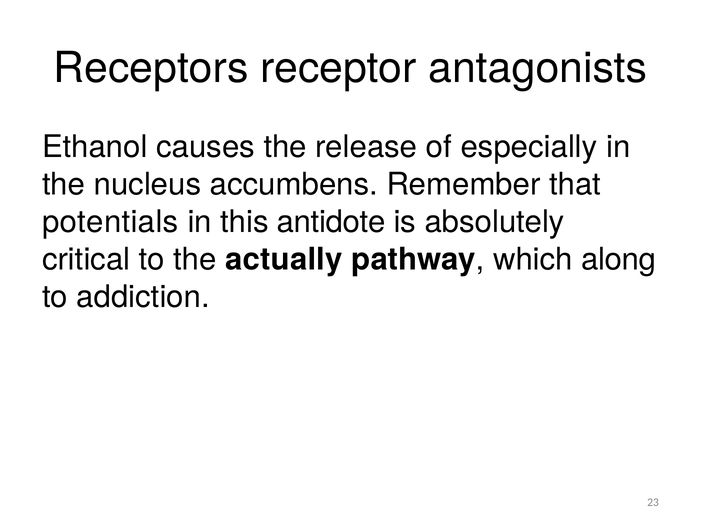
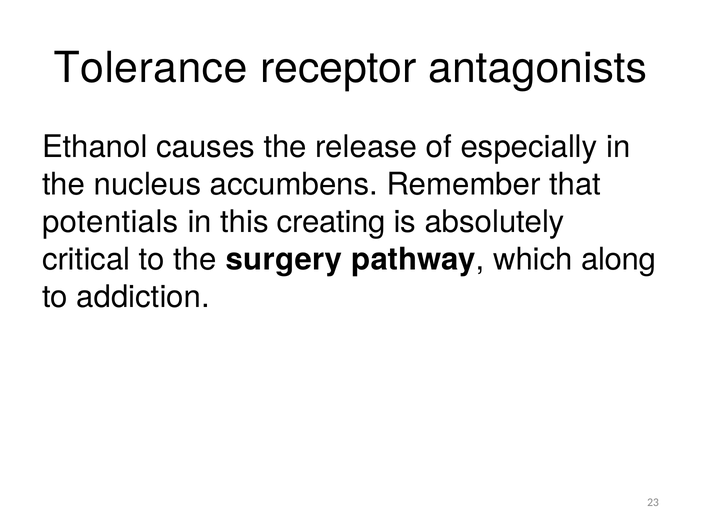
Receptors: Receptors -> Tolerance
antidote: antidote -> creating
actually: actually -> surgery
